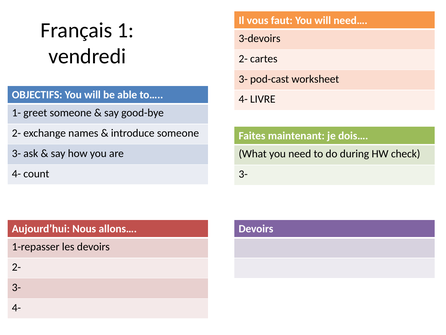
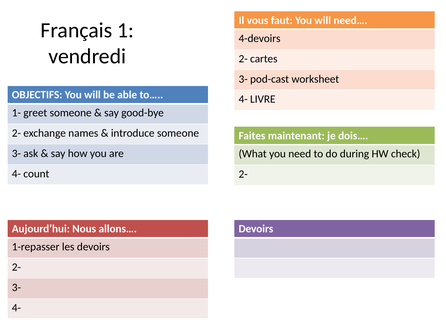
3-devoirs: 3-devoirs -> 4-devoirs
3- at (243, 174): 3- -> 2-
